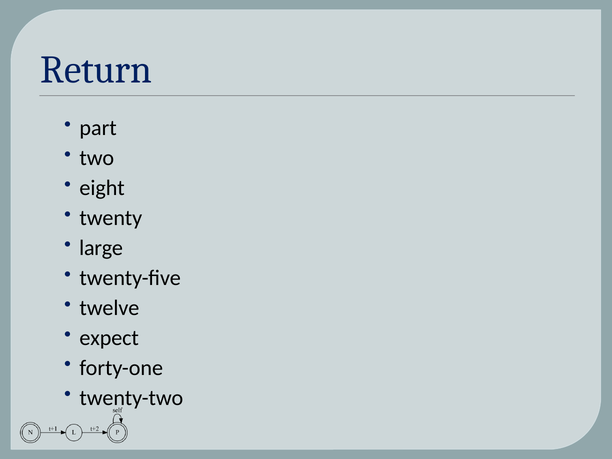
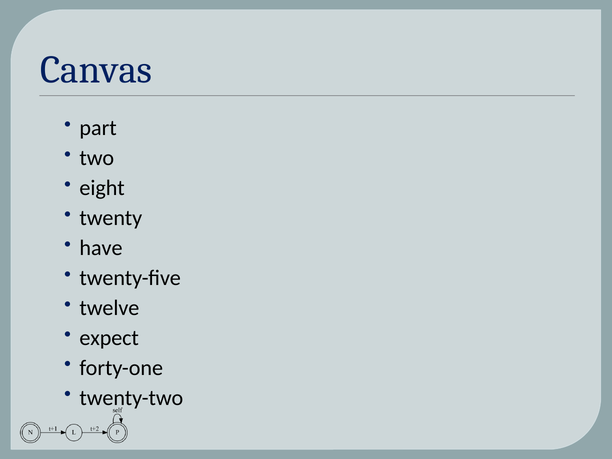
Return: Return -> Canvas
large: large -> have
